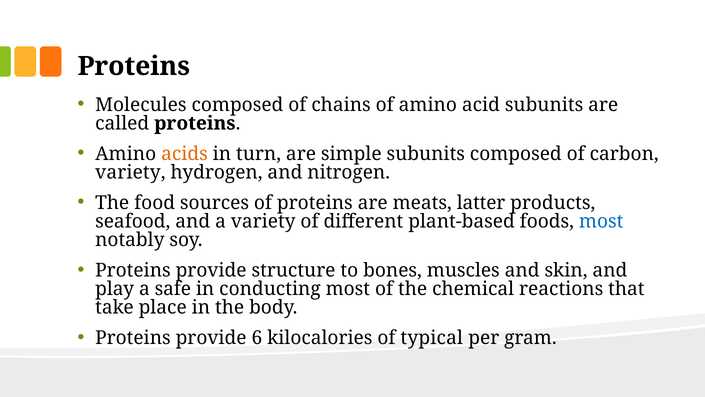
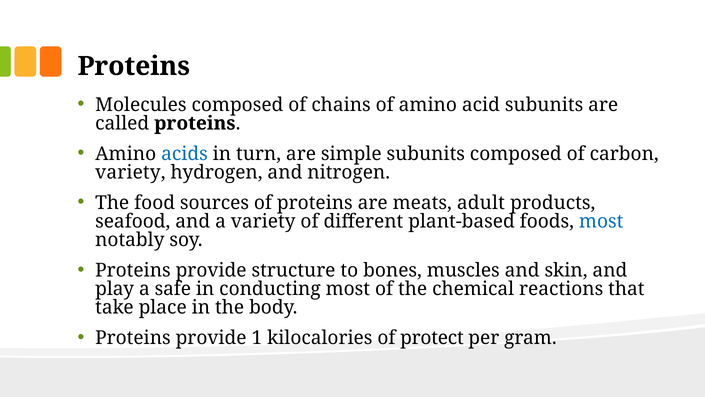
acids colour: orange -> blue
latter: latter -> adult
6: 6 -> 1
typical: typical -> protect
